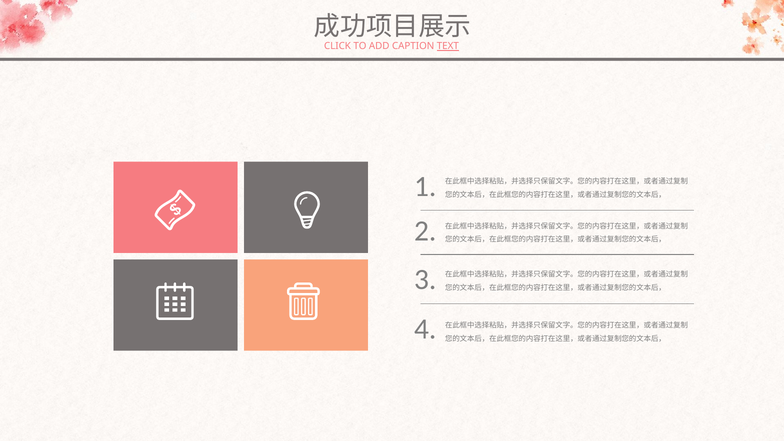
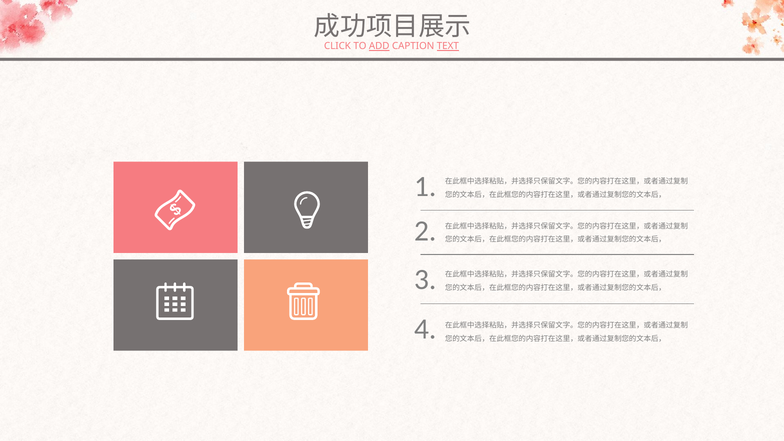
ADD underline: none -> present
